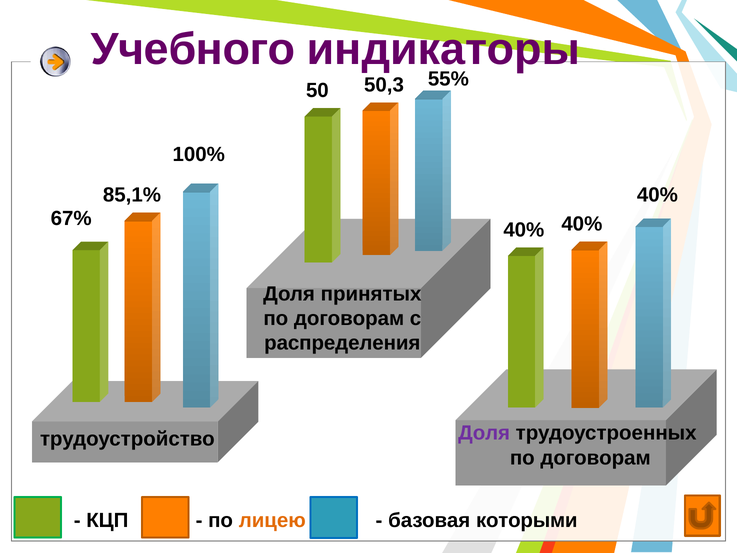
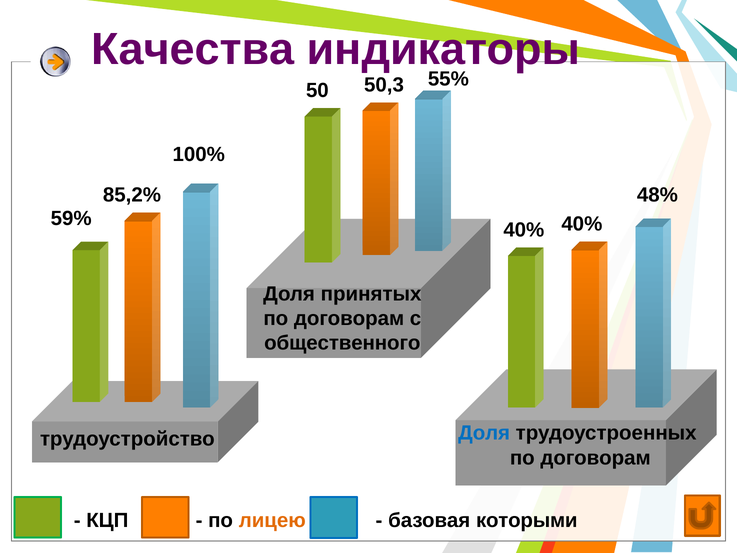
Учебного: Учебного -> Качества
85,1%: 85,1% -> 85,2%
40% at (657, 195): 40% -> 48%
67%: 67% -> 59%
распределения: распределения -> общественного
Доля at (484, 433) colour: purple -> blue
